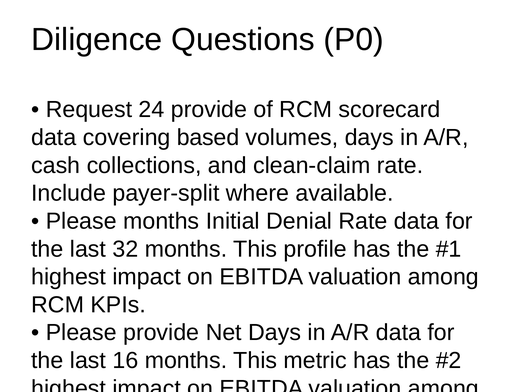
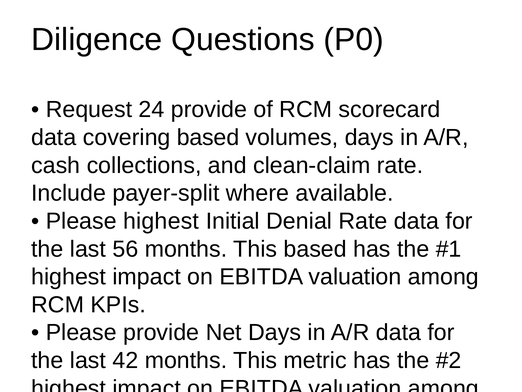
Please months: months -> highest
32: 32 -> 56
This profile: profile -> based
16: 16 -> 42
